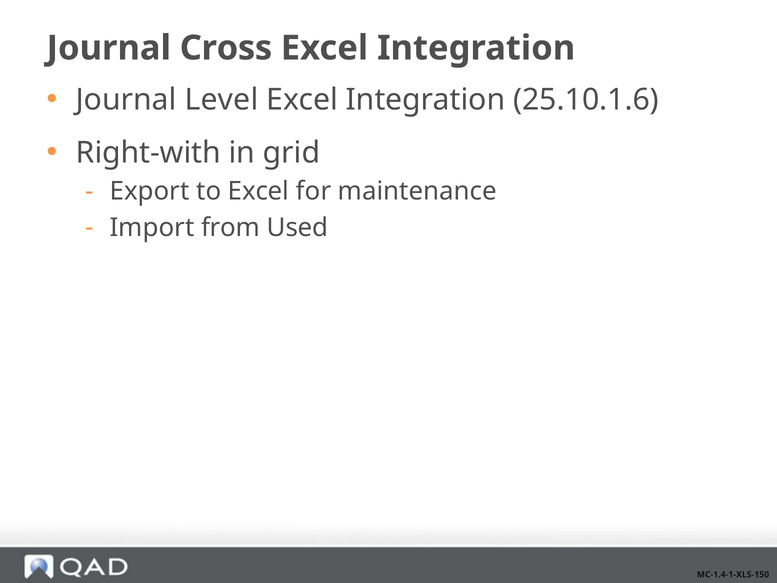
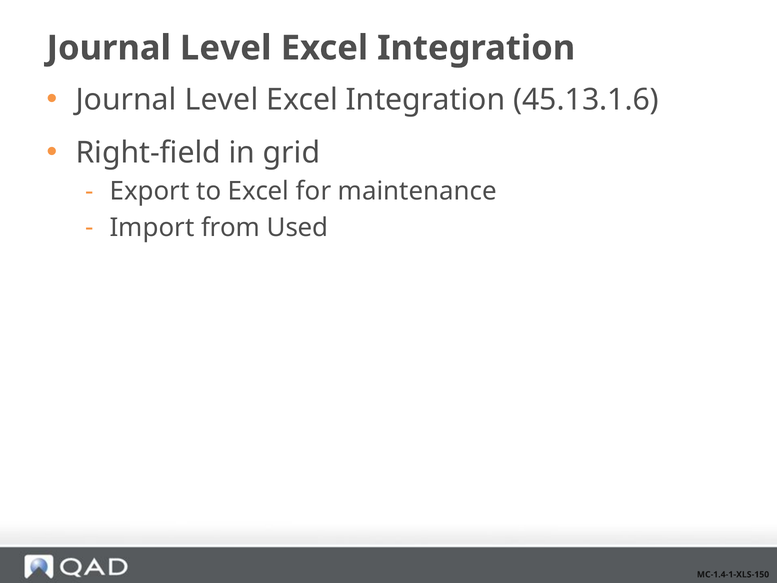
Cross at (226, 48): Cross -> Level
25.10.1.6: 25.10.1.6 -> 45.13.1.6
Right-with: Right-with -> Right-field
